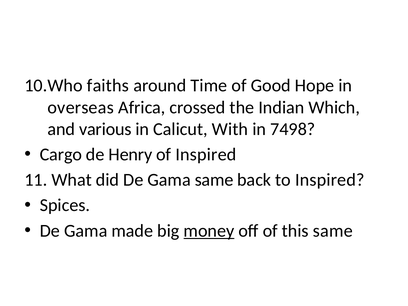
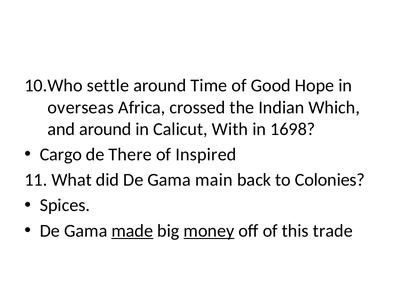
faiths: faiths -> settle
and various: various -> around
7498: 7498 -> 1698
Henry: Henry -> There
Gama same: same -> main
to Inspired: Inspired -> Colonies
made underline: none -> present
this same: same -> trade
